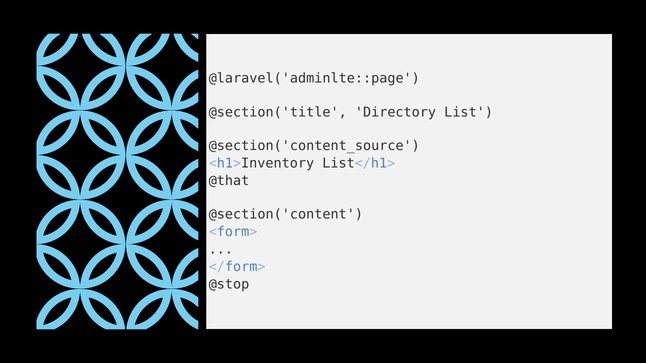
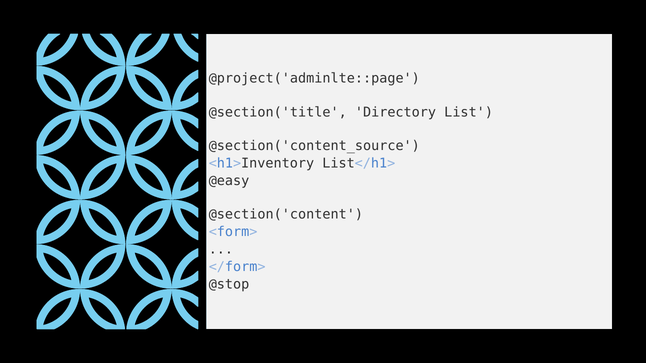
@laravel('adminlte::page: @laravel('adminlte::page -> @project('adminlte::page
@that: @that -> @easy
